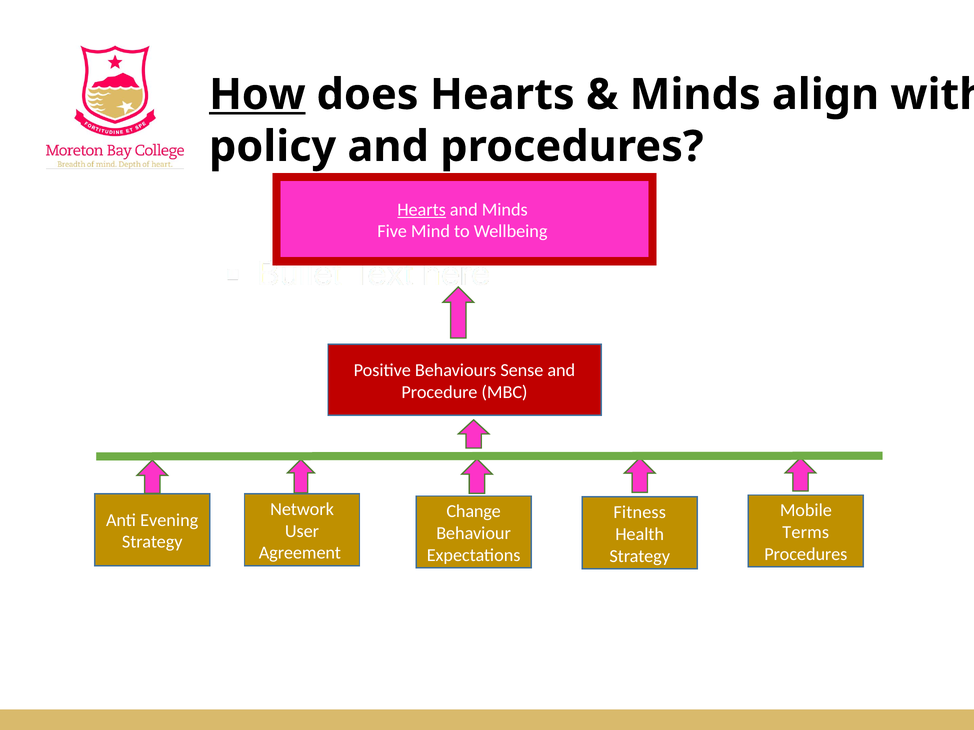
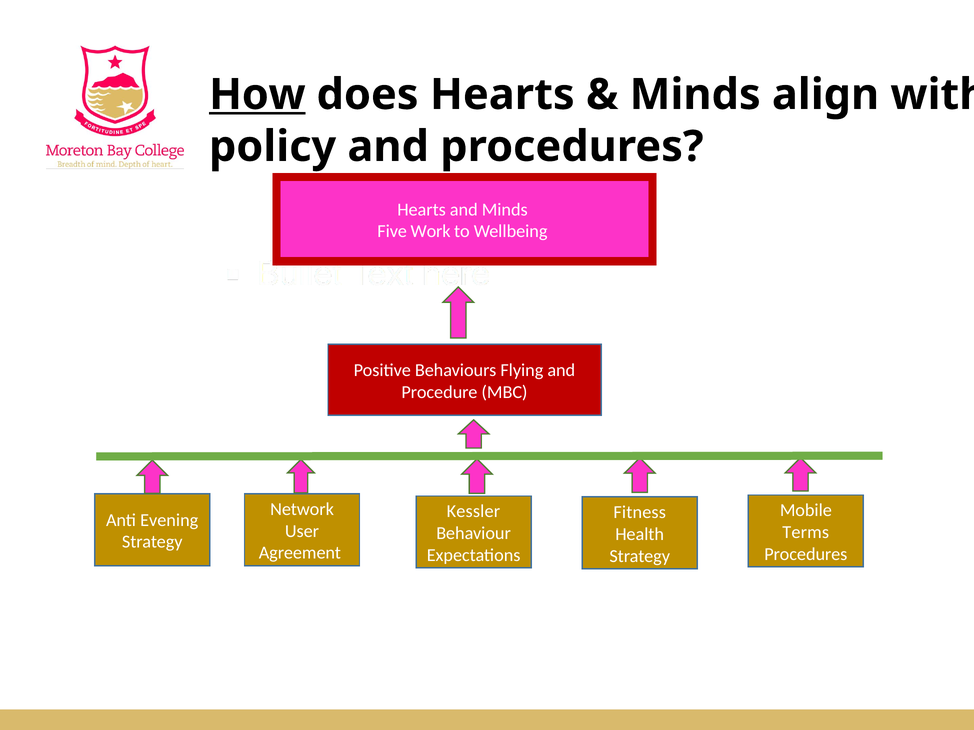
Hearts at (422, 210) underline: present -> none
Mind: Mind -> Work
Sense: Sense -> Flying
Change: Change -> Kessler
